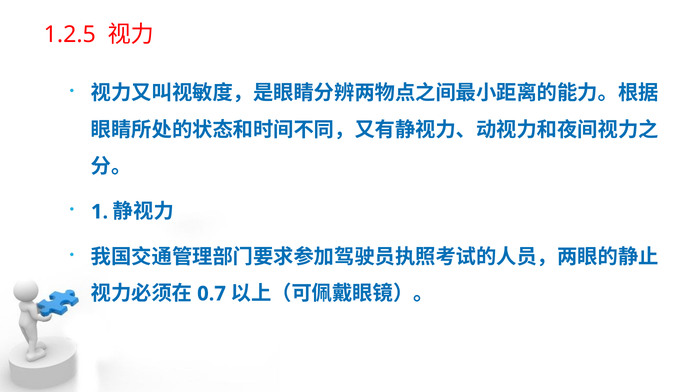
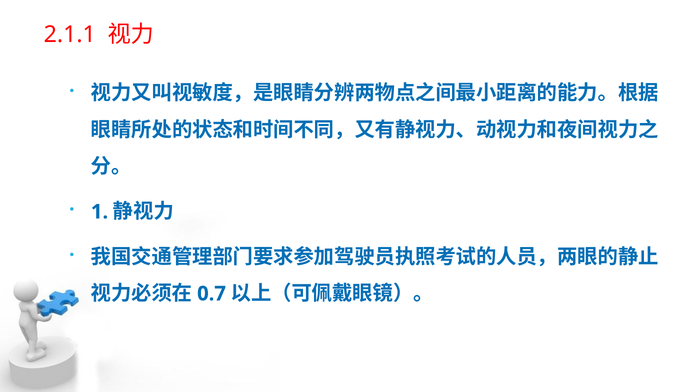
1.2.5: 1.2.5 -> 2.1.1
